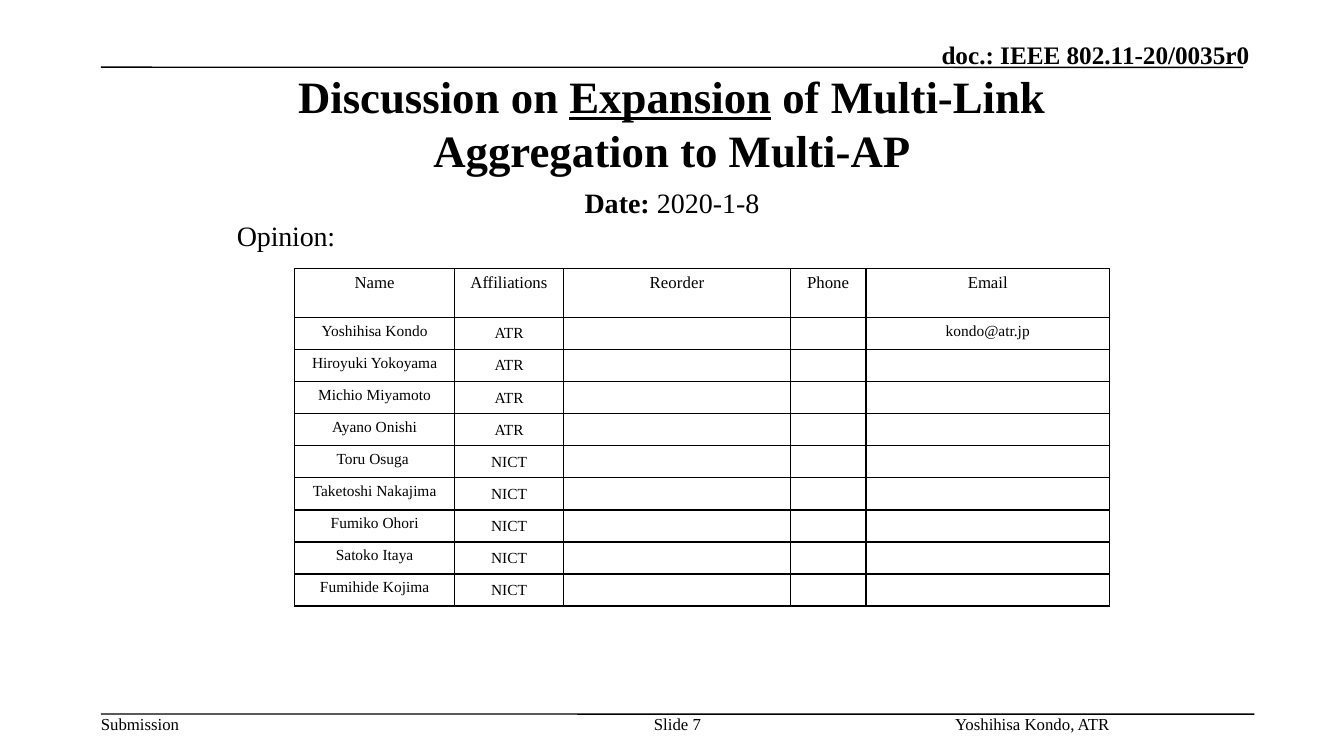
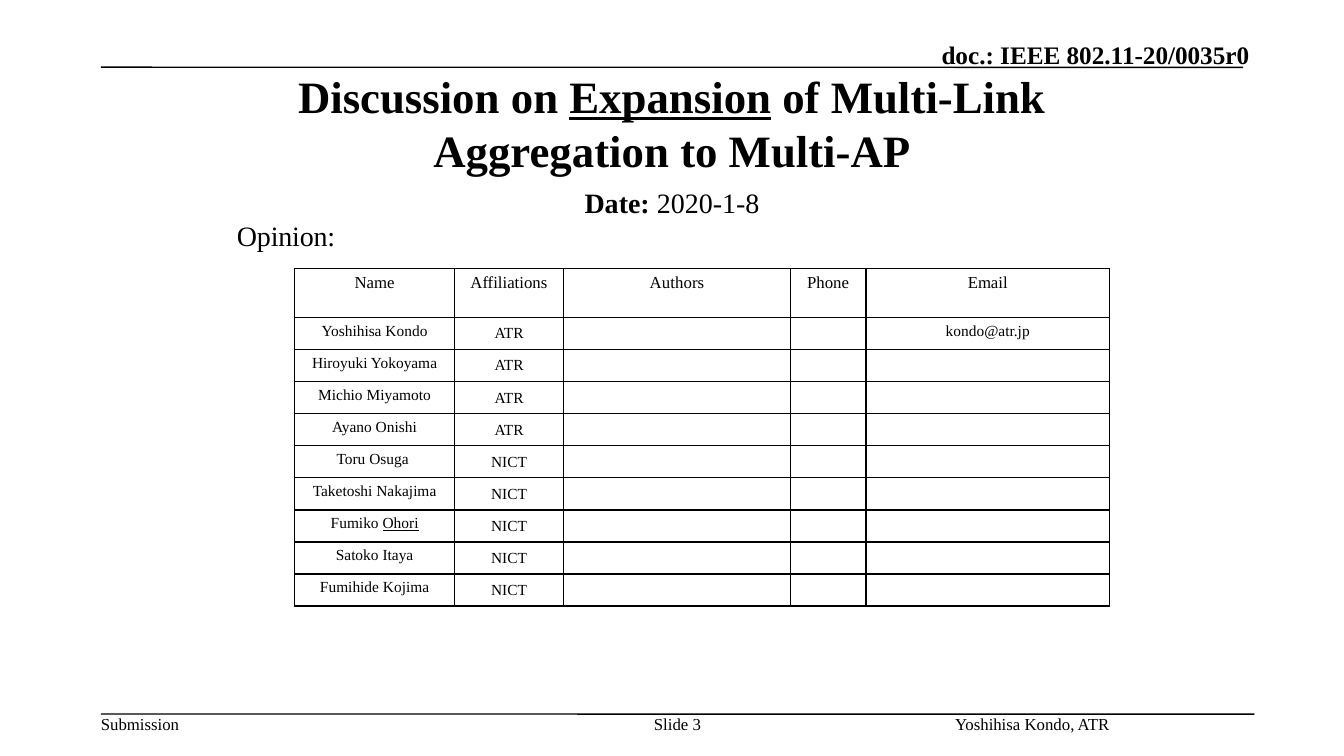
Reorder: Reorder -> Authors
Ohori underline: none -> present
7: 7 -> 3
